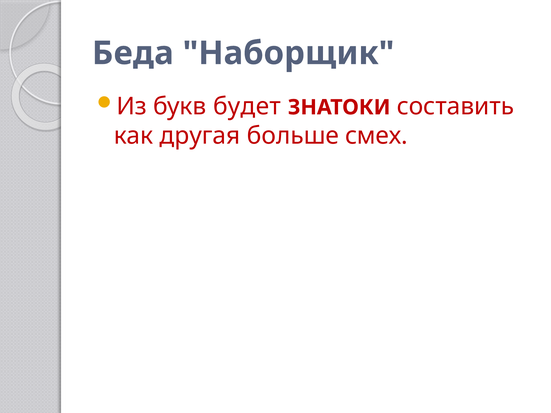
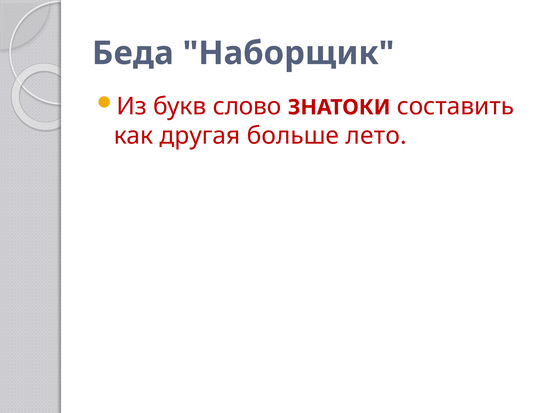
будет: будет -> слово
смех: смех -> лето
